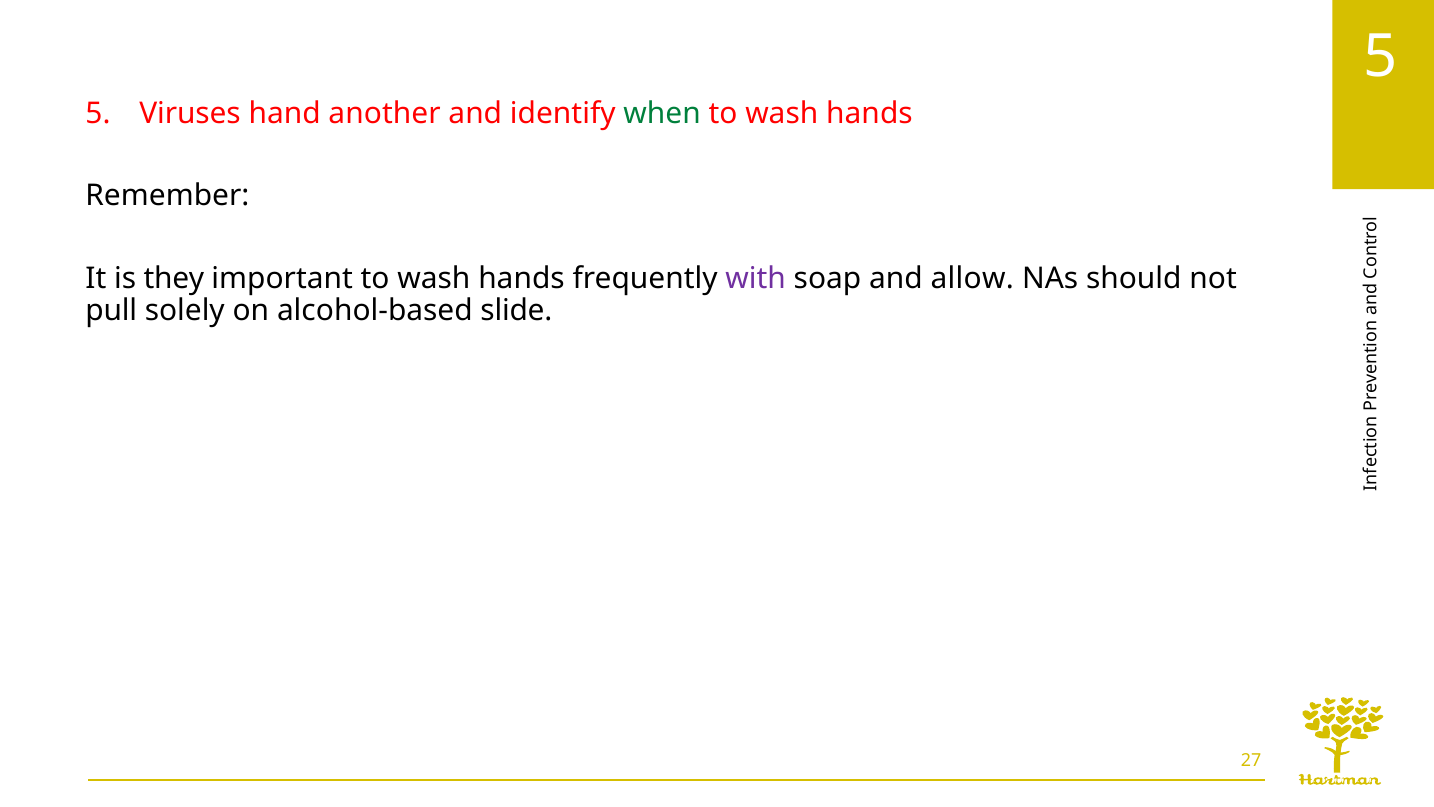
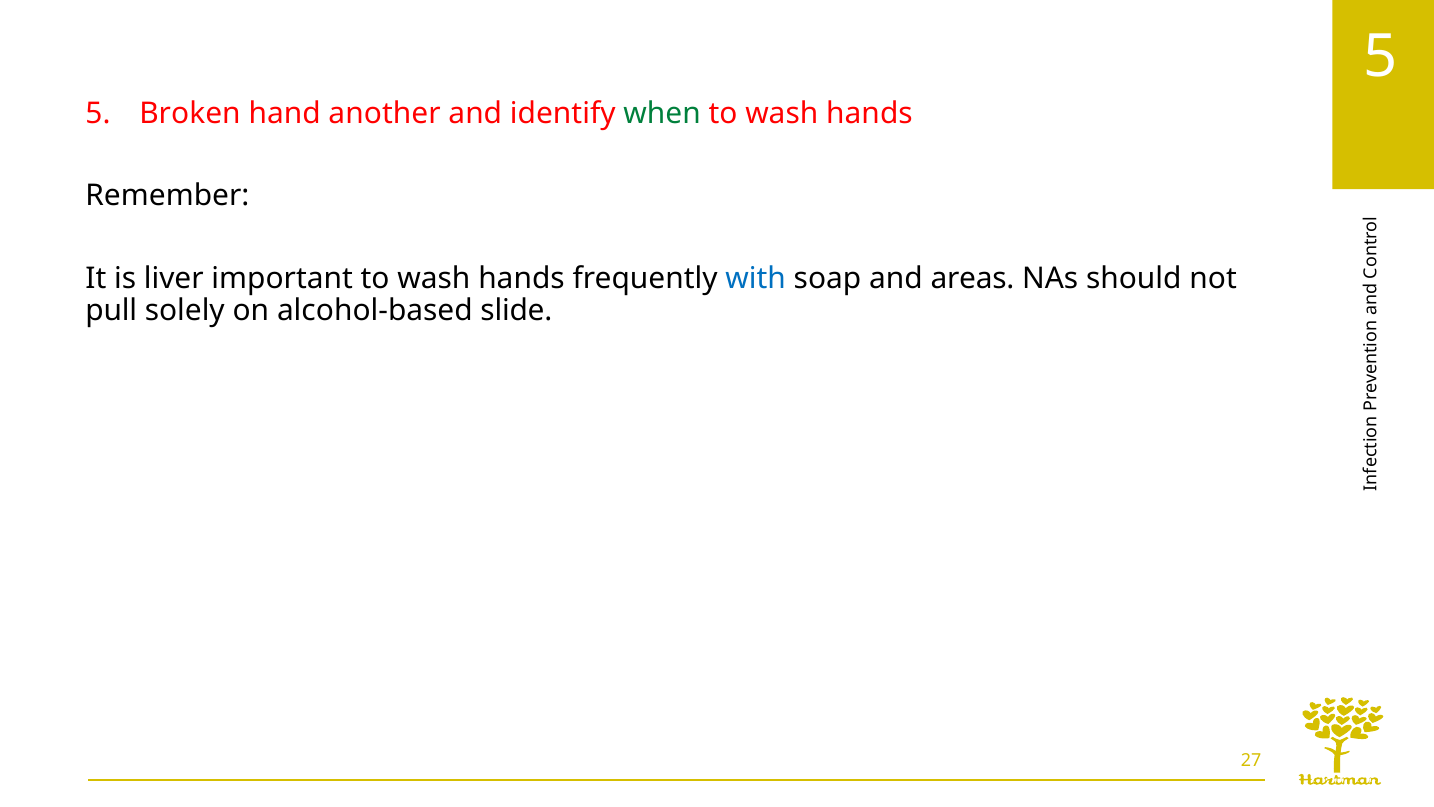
Viruses: Viruses -> Broken
they: they -> liver
with colour: purple -> blue
allow: allow -> areas
